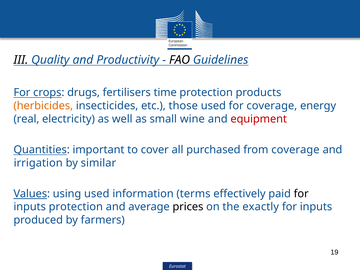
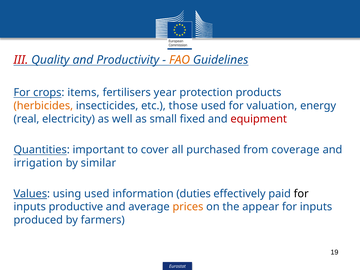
III colour: black -> red
FAO colour: black -> orange
drugs: drugs -> items
time: time -> year
for coverage: coverage -> valuation
wine: wine -> fixed
terms: terms -> duties
inputs protection: protection -> productive
prices colour: black -> orange
exactly: exactly -> appear
